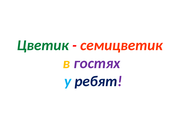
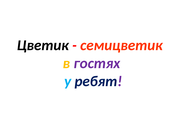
Цветик colour: green -> black
